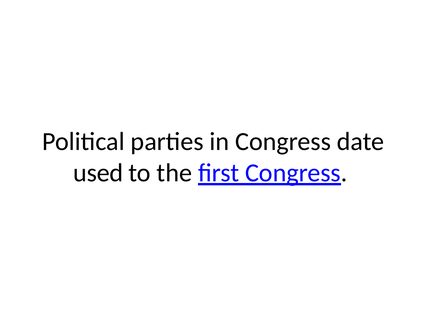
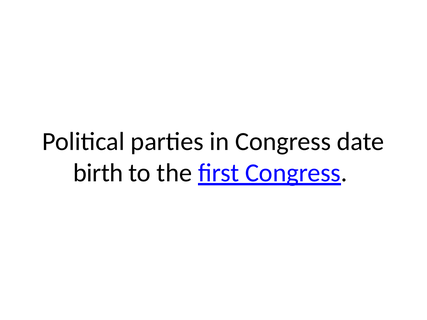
used: used -> birth
